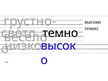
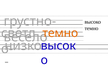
темно at (60, 33) colour: black -> orange
